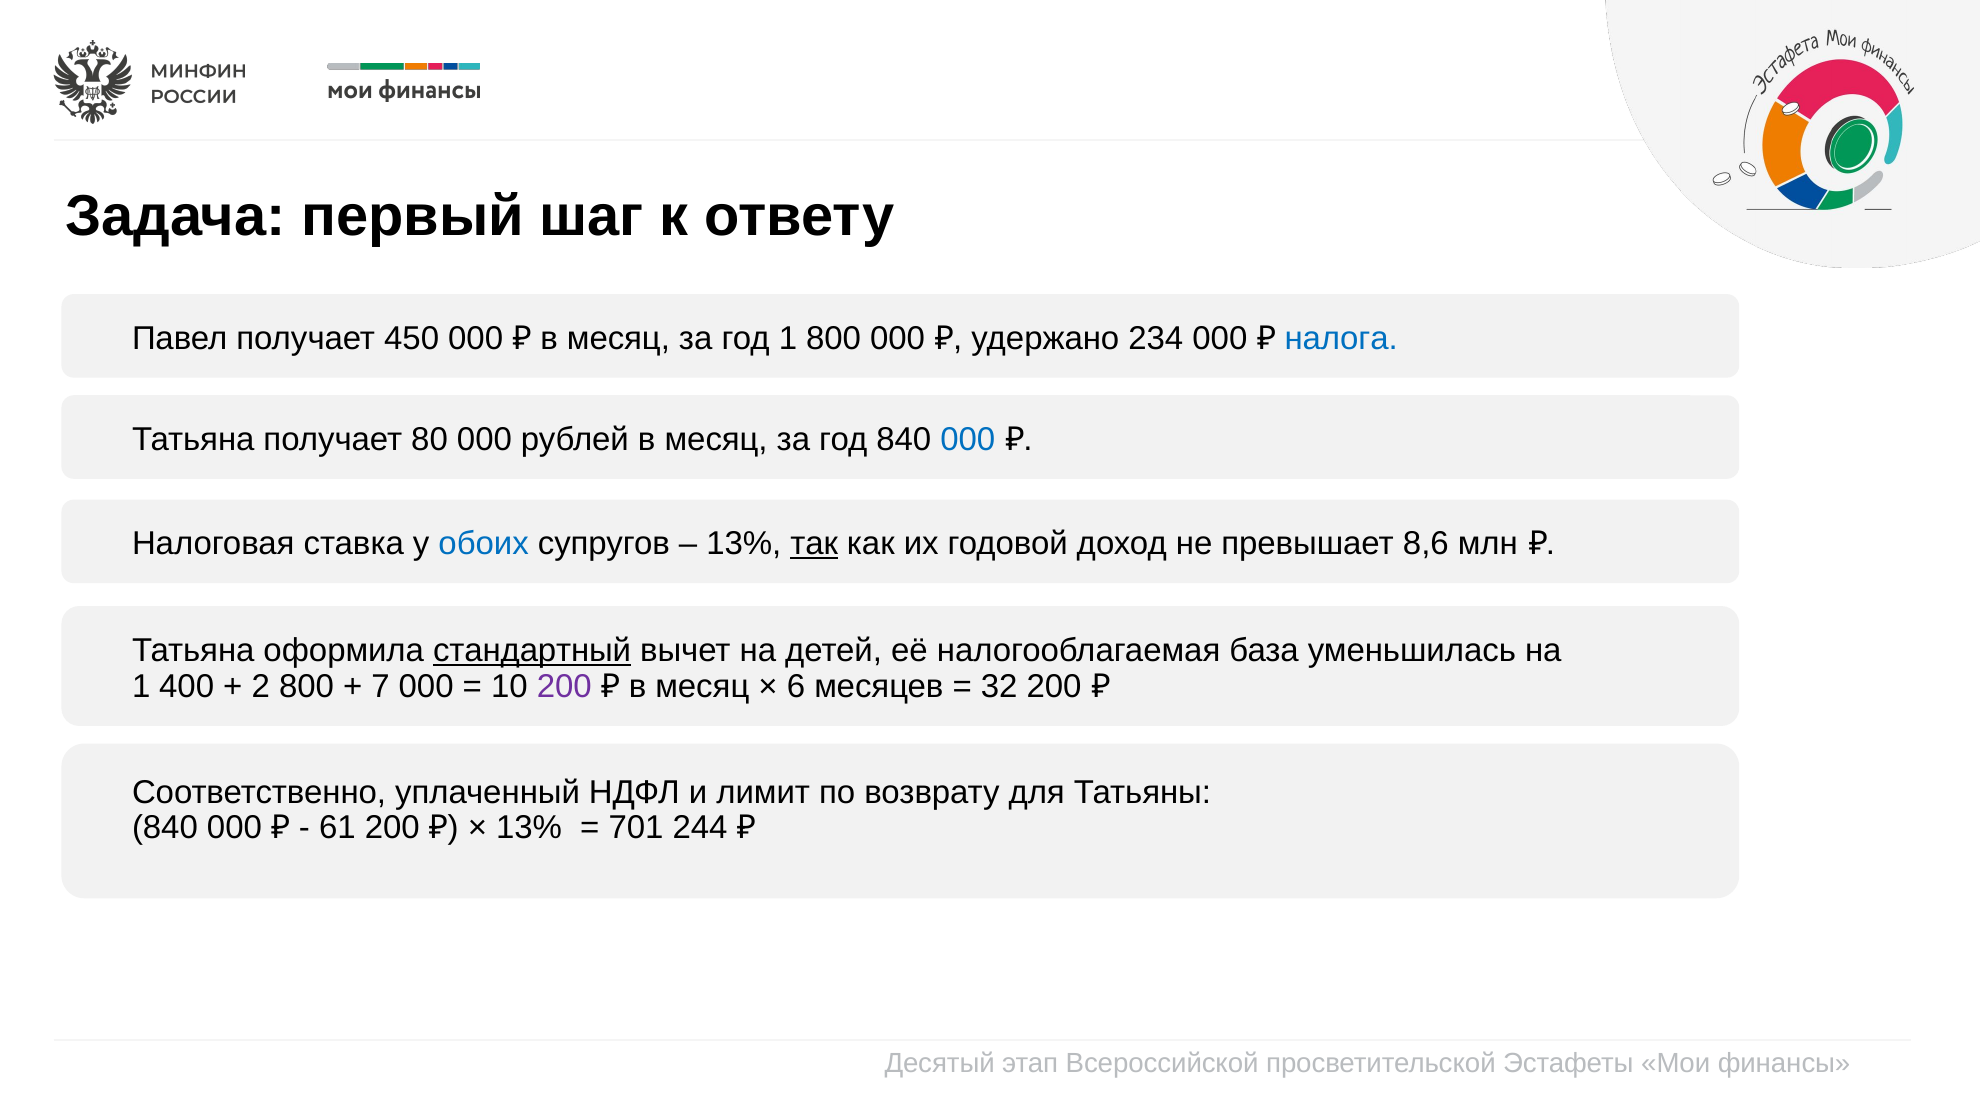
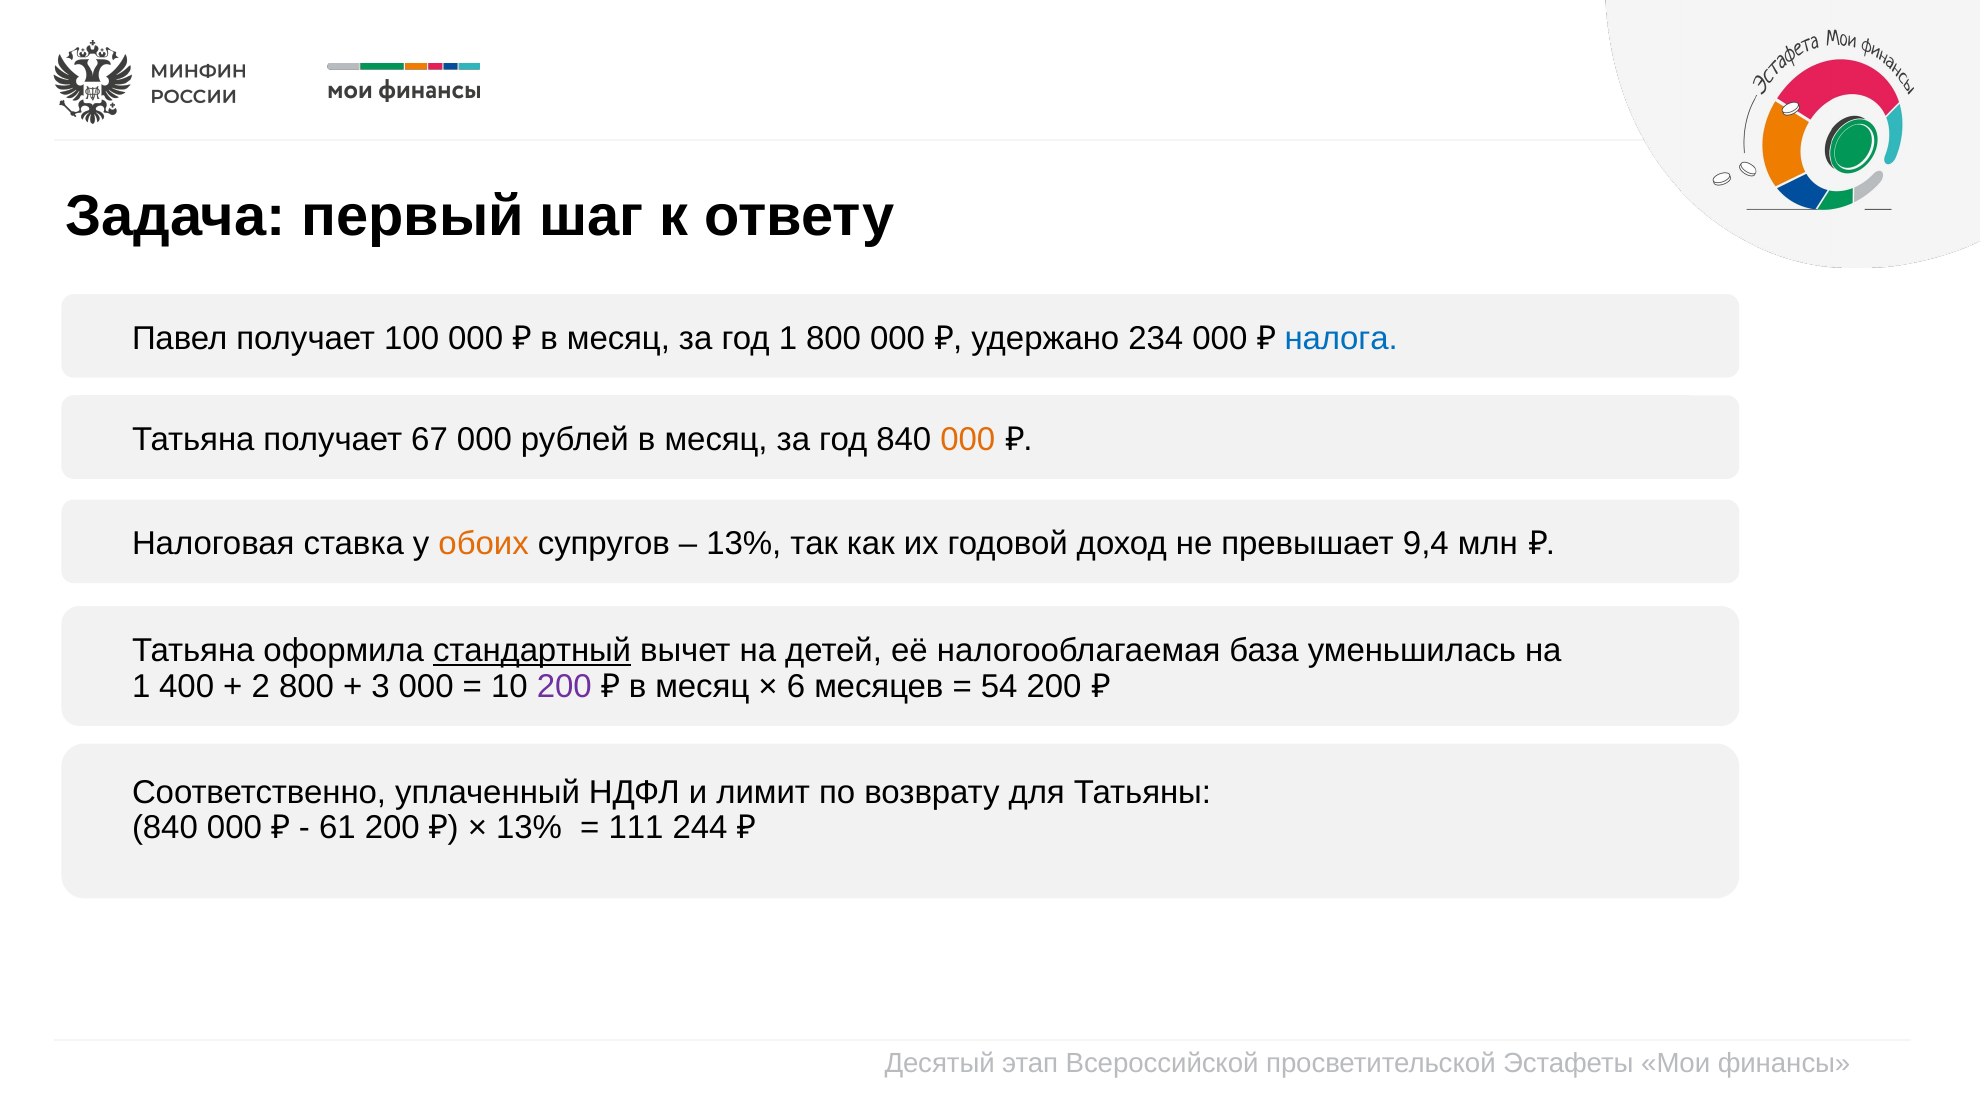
450: 450 -> 100
80: 80 -> 67
000 at (968, 440) colour: blue -> orange
обоих colour: blue -> orange
так underline: present -> none
8,6: 8,6 -> 9,4
7: 7 -> 3
32: 32 -> 54
701: 701 -> 111
